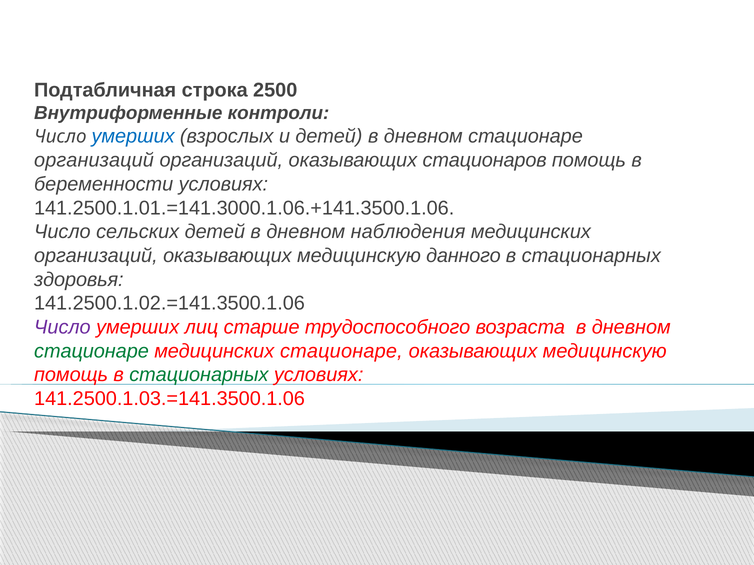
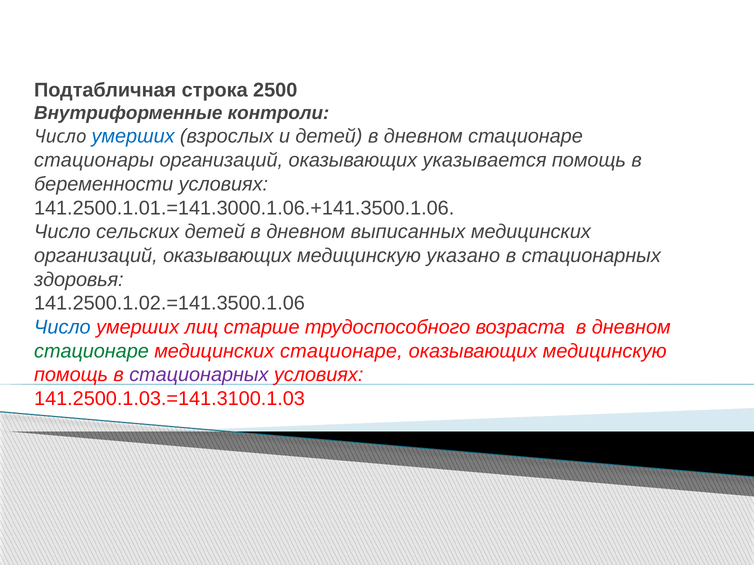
организаций at (94, 160): организаций -> стационары
стационаров: стационаров -> указывается
наблюдения: наблюдения -> выписанных
данного: данного -> указано
Число at (62, 327) colour: purple -> blue
стационарных at (199, 375) colour: green -> purple
141.2500.1.03.=141.3500.1.06: 141.2500.1.03.=141.3500.1.06 -> 141.2500.1.03.=141.3100.1.03
